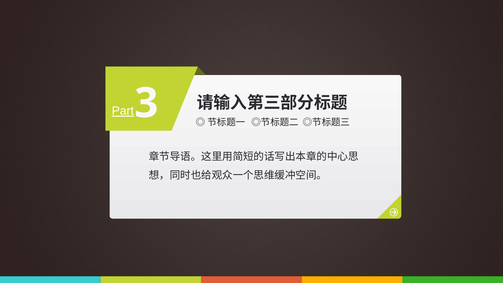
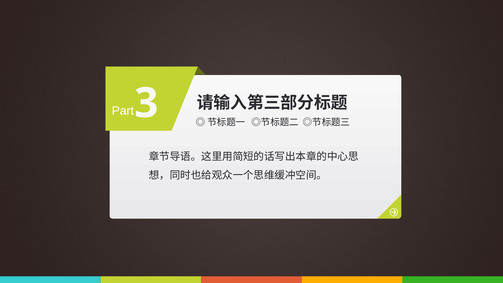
Part underline: present -> none
